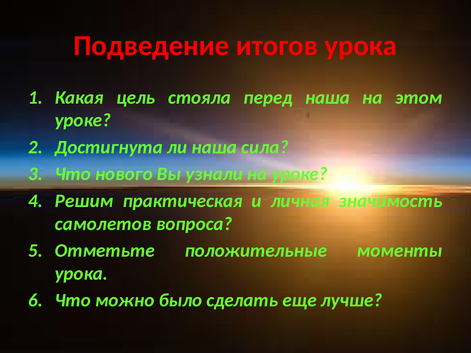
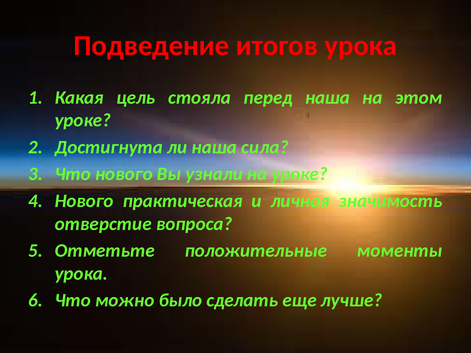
Решим at (84, 201): Решим -> Нового
самолетов: самолетов -> отверстие
